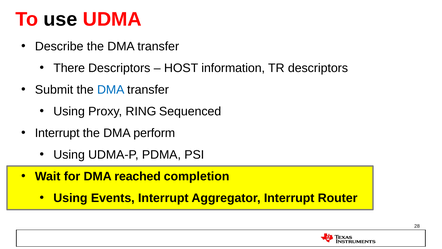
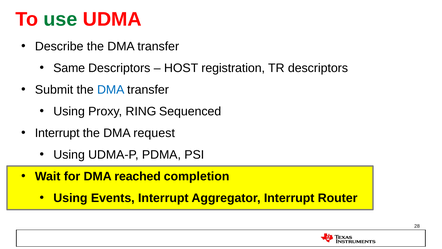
use colour: black -> green
There: There -> Same
information: information -> registration
perform: perform -> request
